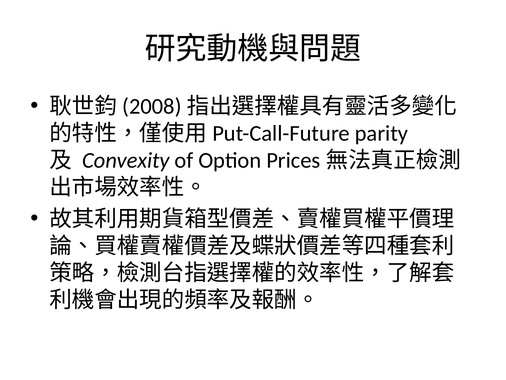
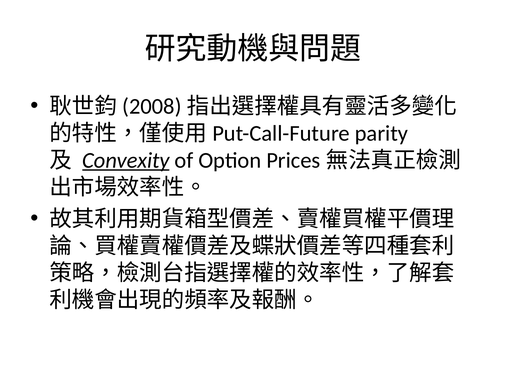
Convexity underline: none -> present
